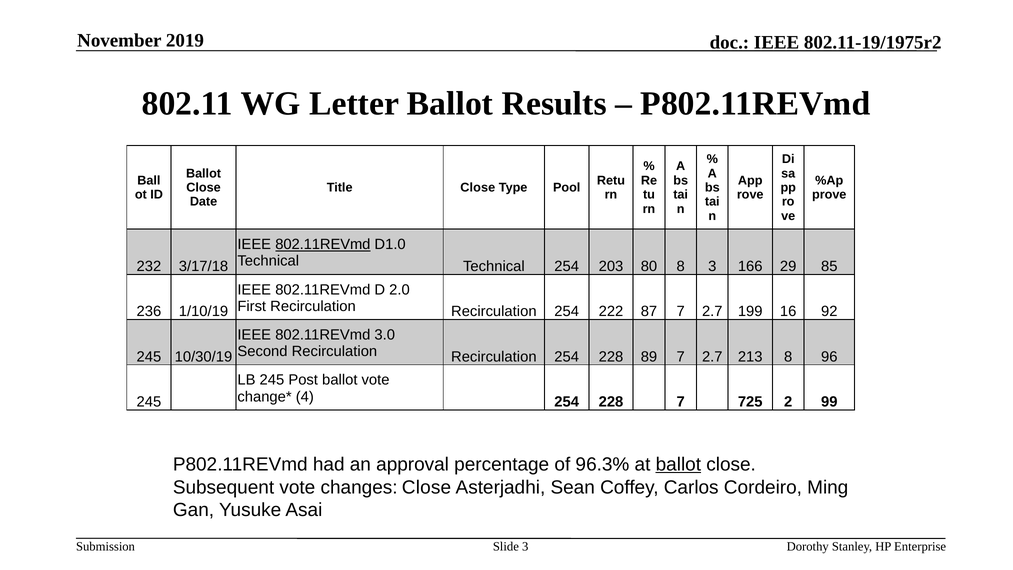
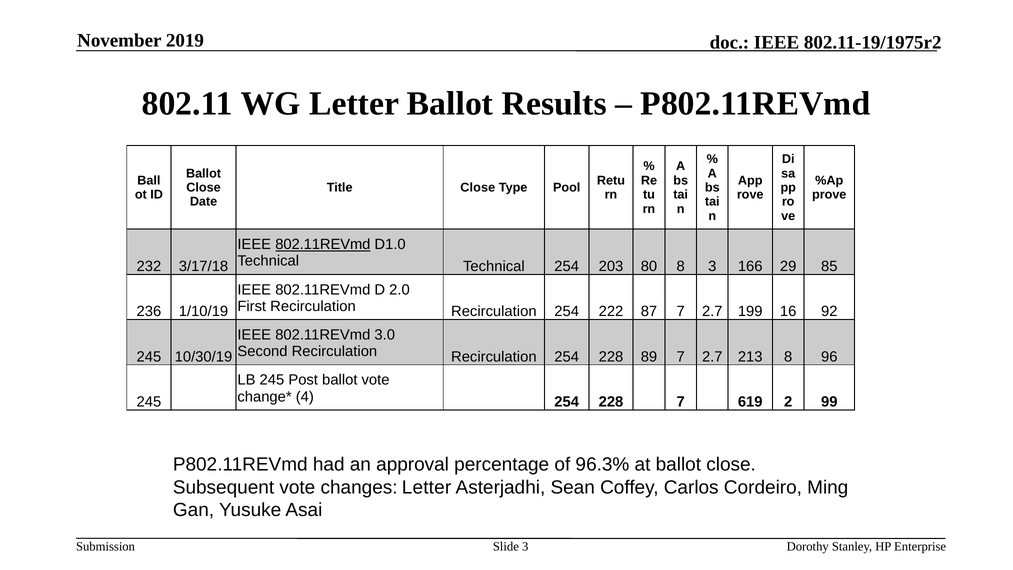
725: 725 -> 619
ballot at (678, 464) underline: present -> none
changes Close: Close -> Letter
